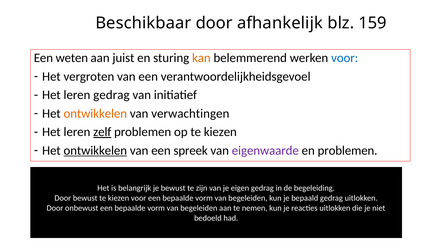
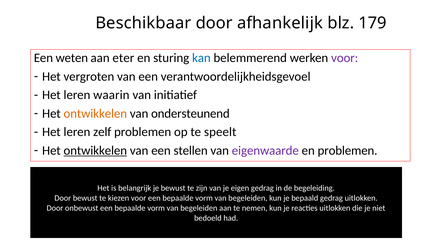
159: 159 -> 179
juist: juist -> eter
kan colour: orange -> blue
voor at (345, 58) colour: blue -> purple
leren gedrag: gedrag -> waarin
verwachtingen: verwachtingen -> ondersteunend
zelf underline: present -> none
op te kiezen: kiezen -> speelt
spreek: spreek -> stellen
